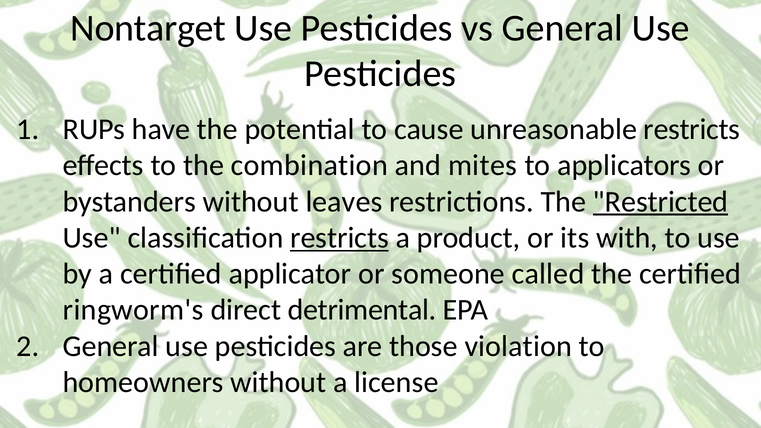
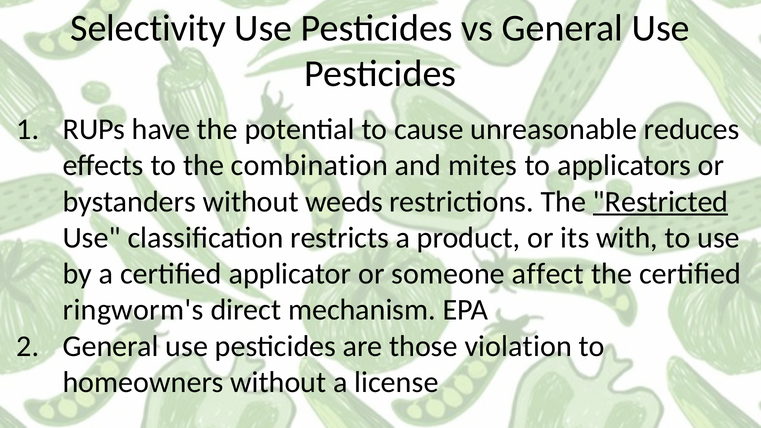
Nontarget: Nontarget -> Selectivity
unreasonable restricts: restricts -> reduces
leaves: leaves -> weeds
restricts at (339, 238) underline: present -> none
called: called -> affect
detrimental: detrimental -> mechanism
